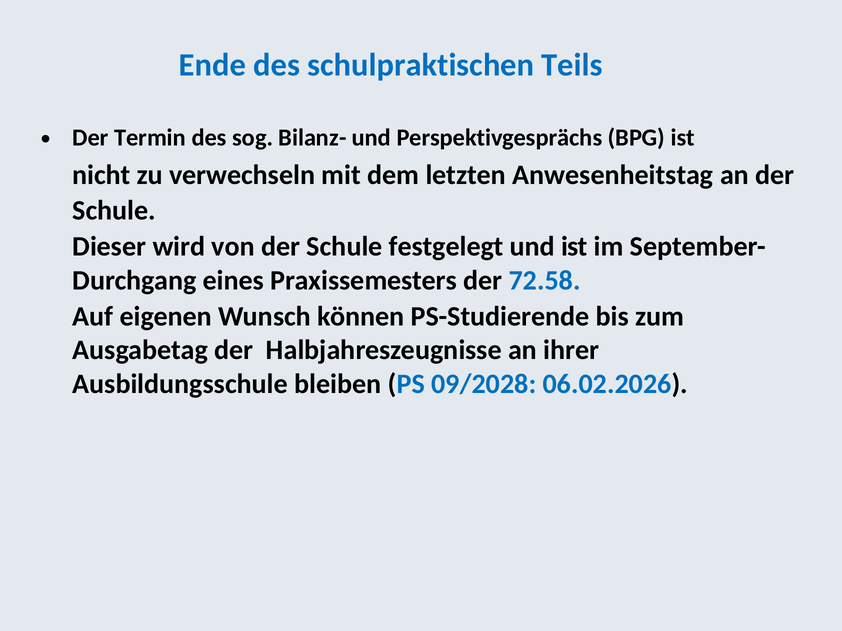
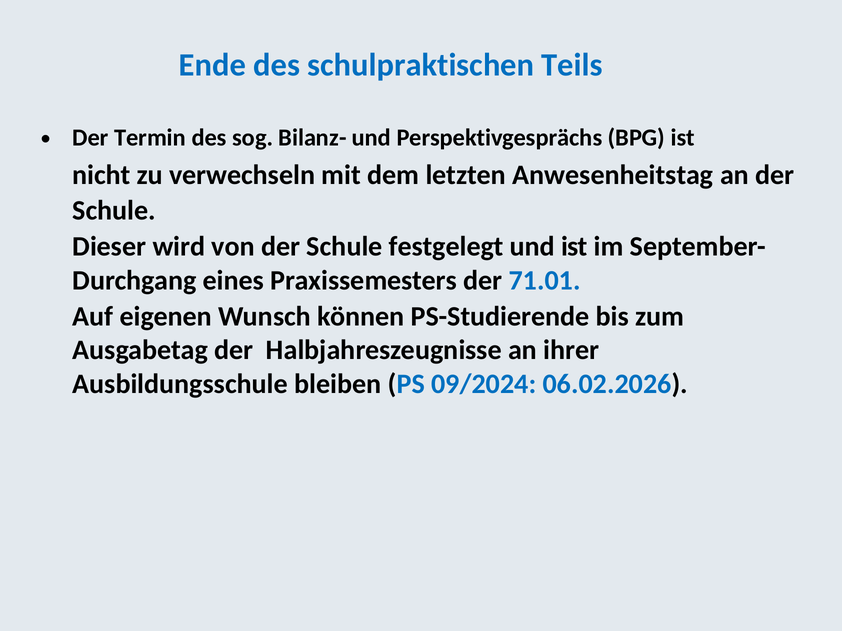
72.58: 72.58 -> 71.01
09/2028: 09/2028 -> 09/2024
